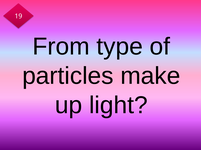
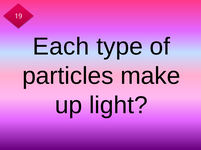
From: From -> Each
